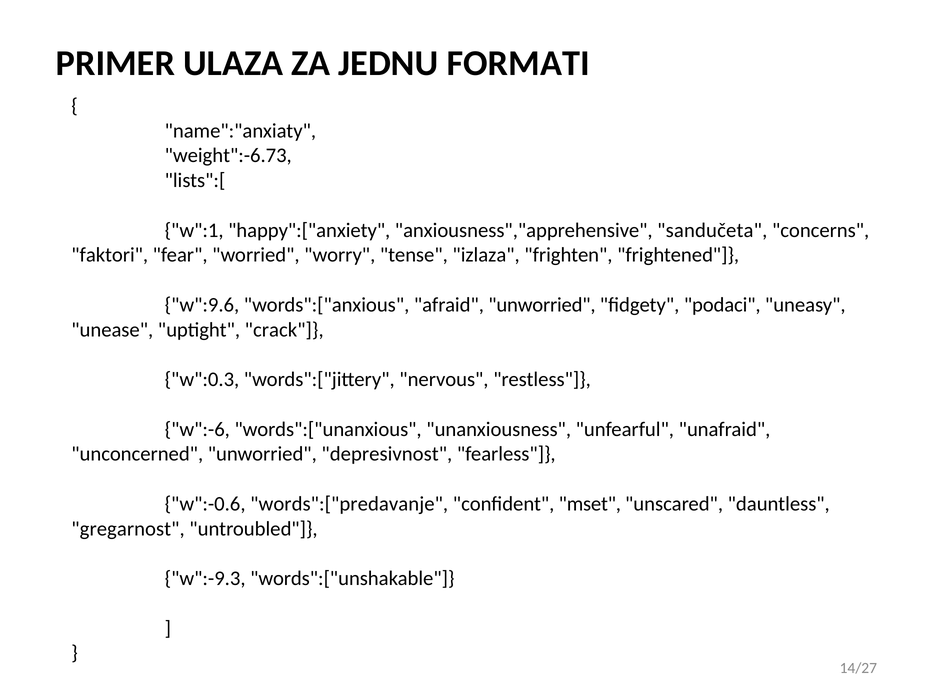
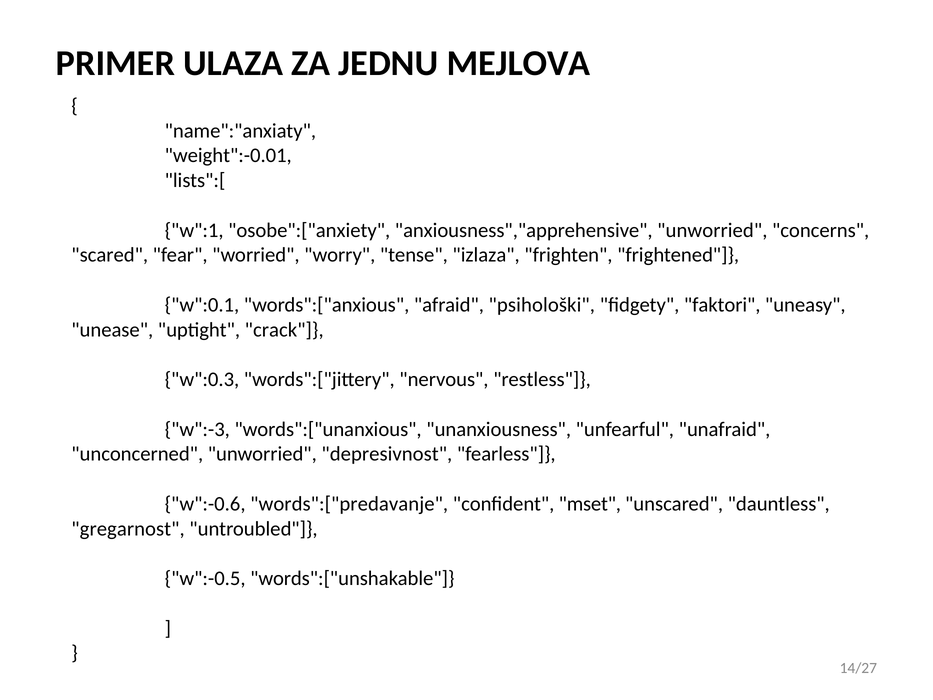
FORMATI: FORMATI -> MEJLOVA
weight":-6.73: weight":-6.73 -> weight":-0.01
happy":["anxiety: happy":["anxiety -> osobe":["anxiety
anxiousness","apprehensive sandučeta: sandučeta -> unworried
faktori: faktori -> scared
w":9.6: w":9.6 -> w":0.1
afraid unworried: unworried -> psihološki
podaci: podaci -> faktori
w":-6: w":-6 -> w":-3
w":-9.3: w":-9.3 -> w":-0.5
